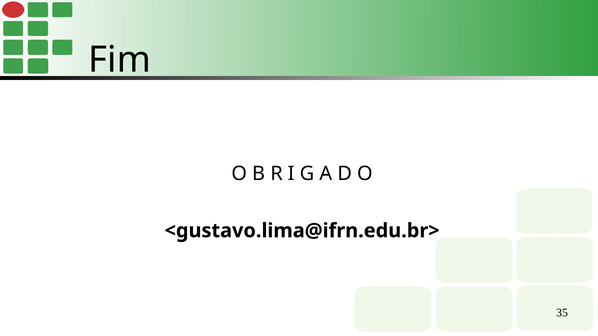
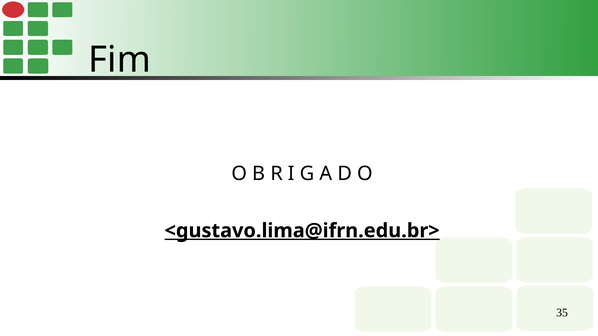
<gustavo.lima@ifrn.edu.br> underline: none -> present
